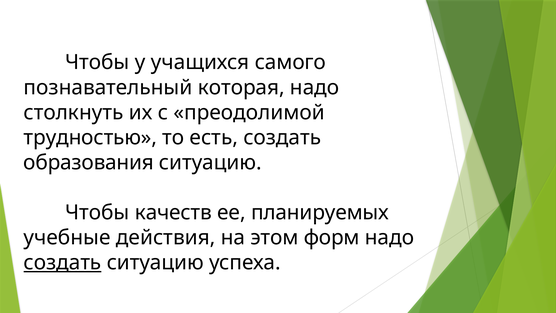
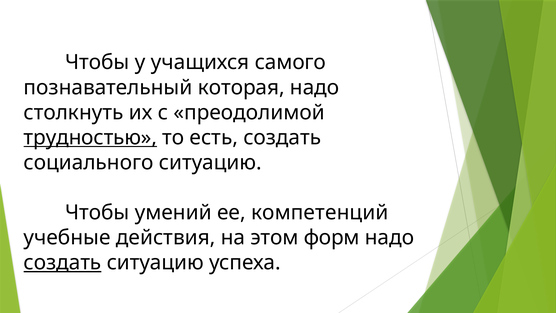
трудностью underline: none -> present
образования: образования -> социального
качеств: качеств -> умений
планируемых: планируемых -> компетенций
